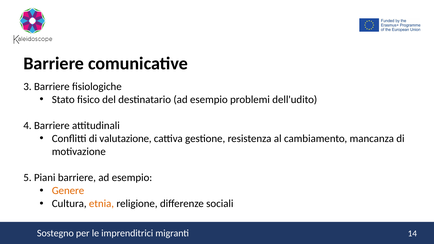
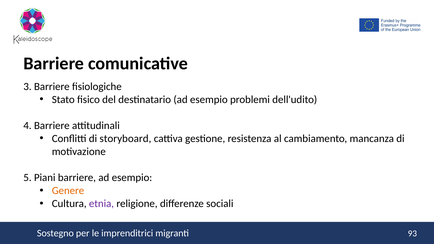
valutazione: valutazione -> storyboard
etnia colour: orange -> purple
14: 14 -> 93
